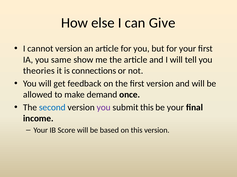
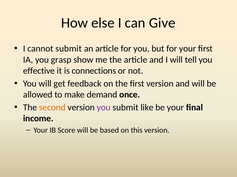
cannot version: version -> submit
same: same -> grasp
theories: theories -> effective
second colour: blue -> orange
submit this: this -> like
